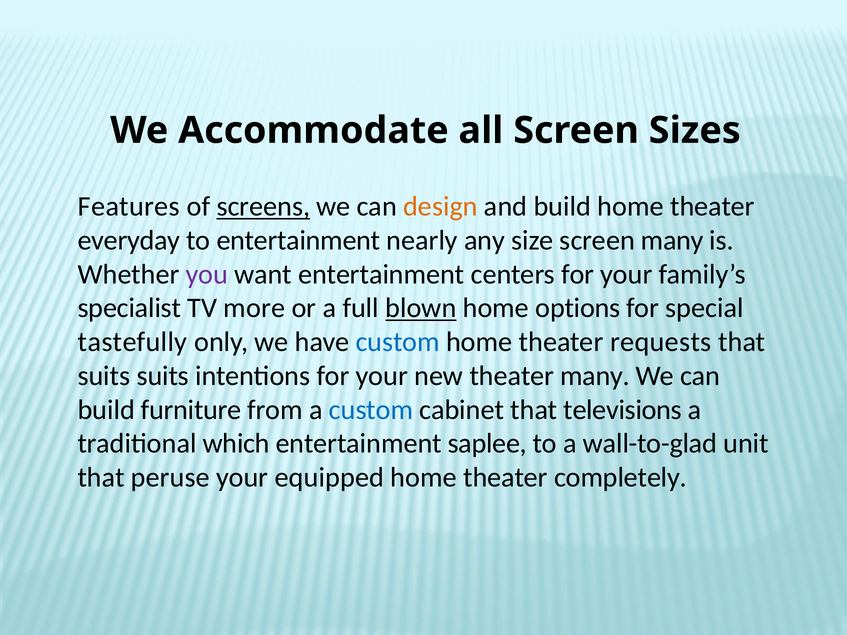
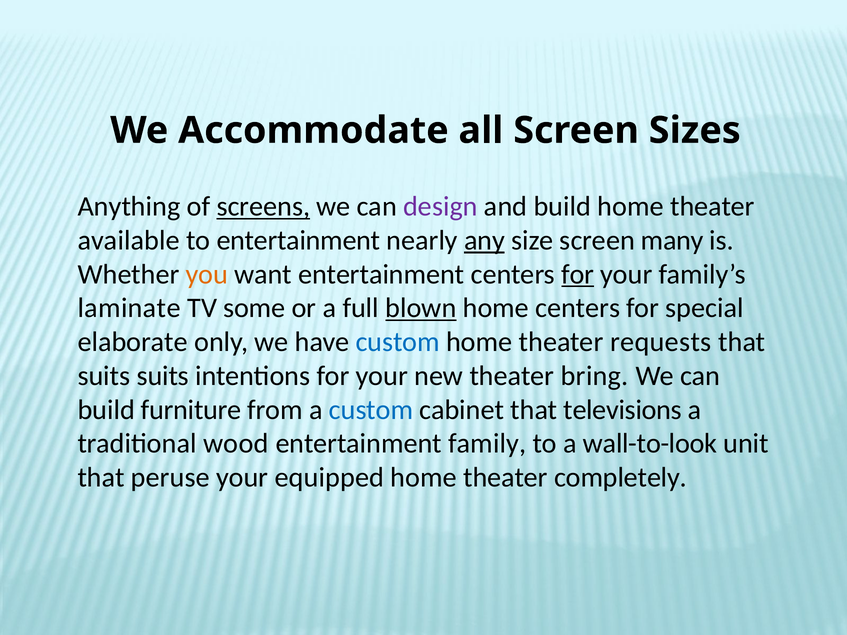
Features: Features -> Anything
design colour: orange -> purple
everyday: everyday -> available
any underline: none -> present
you colour: purple -> orange
for at (578, 274) underline: none -> present
specialist: specialist -> laminate
more: more -> some
home options: options -> centers
tastefully: tastefully -> elaborate
theater many: many -> bring
which: which -> wood
saplee: saplee -> family
wall-to-glad: wall-to-glad -> wall-to-look
